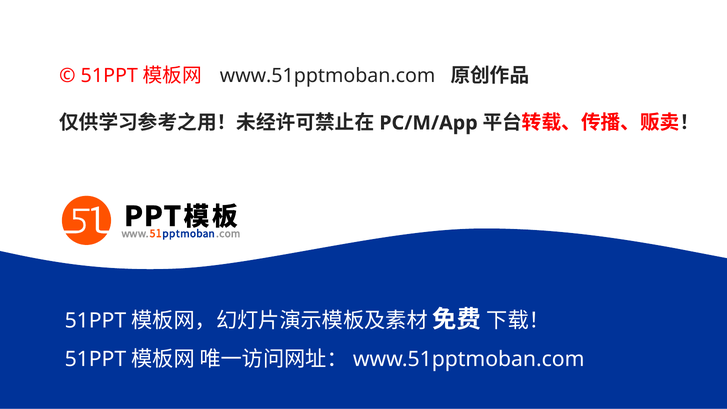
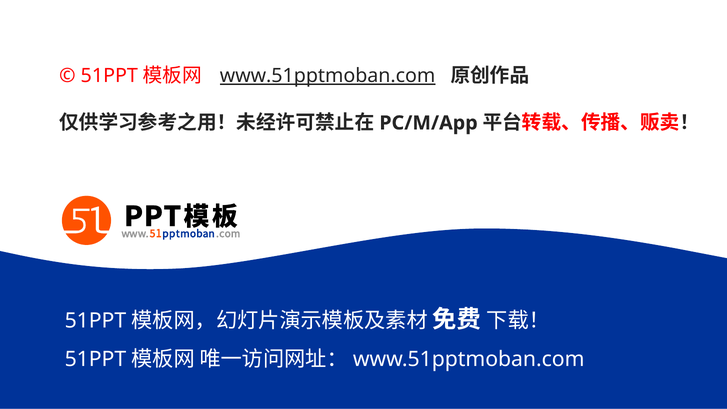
www.51pptmoban.com at (328, 76) underline: none -> present
